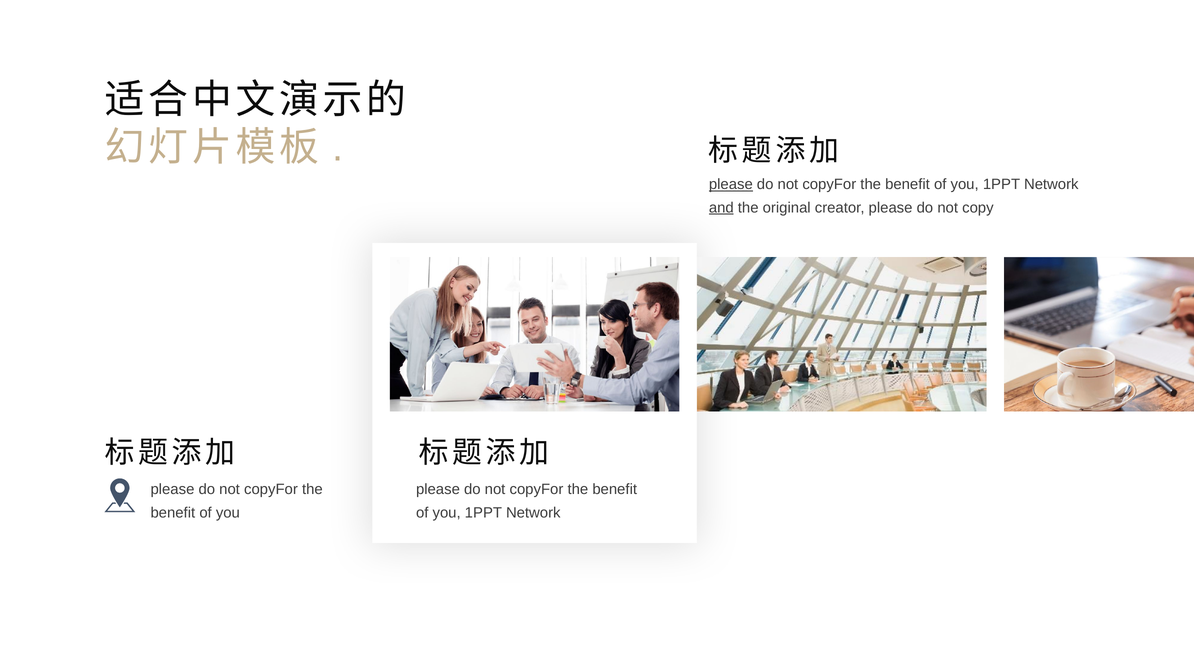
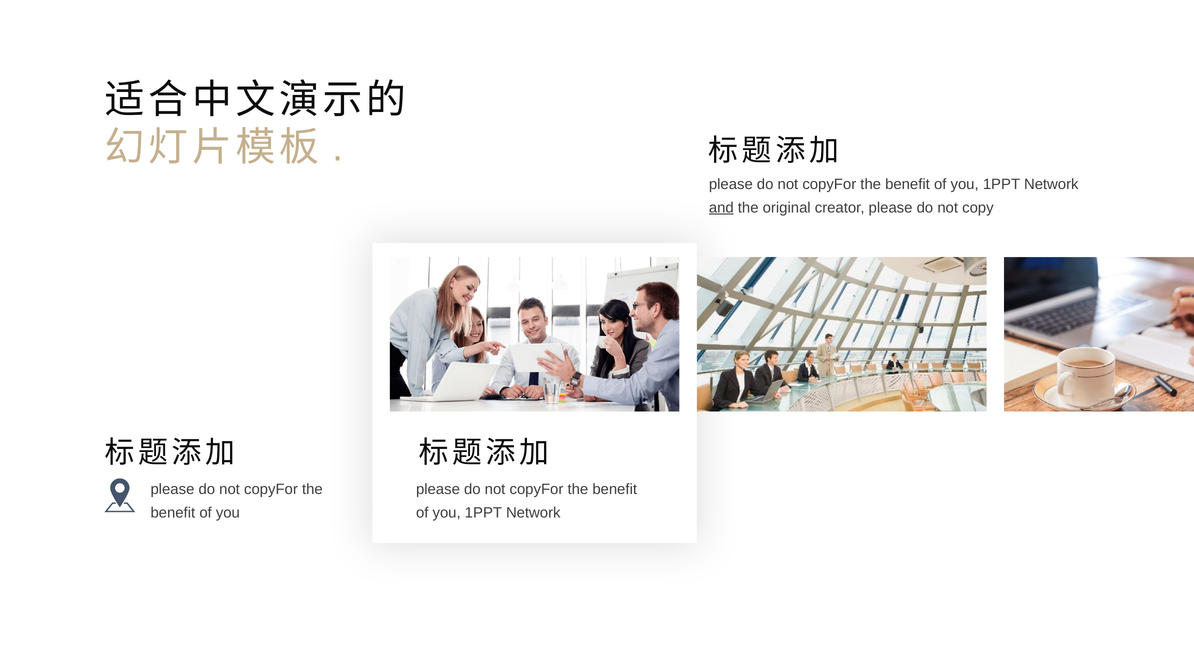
please at (731, 184) underline: present -> none
